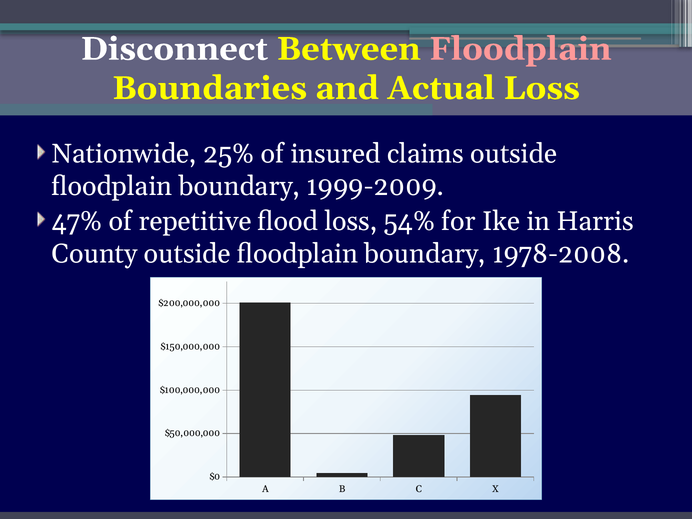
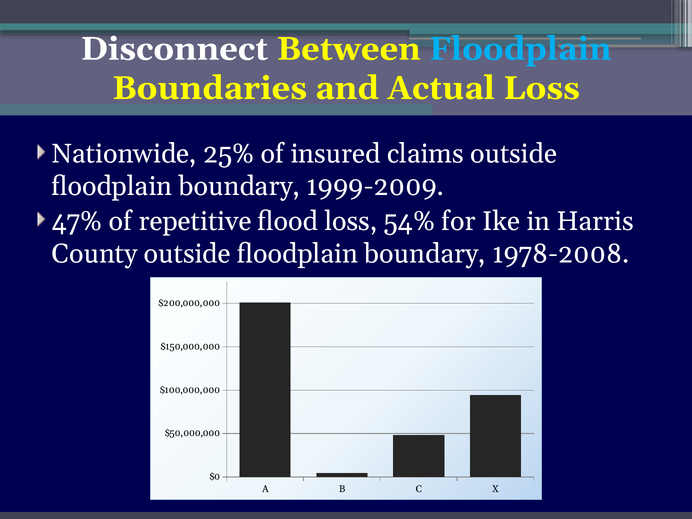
Floodplain at (520, 49) colour: pink -> light blue
